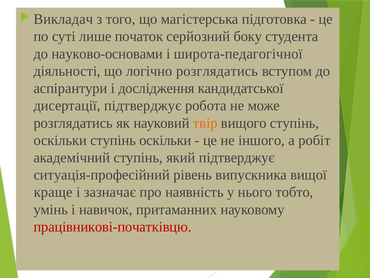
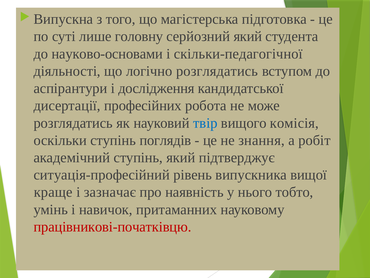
Викладач: Викладач -> Випускна
початок: початок -> головну
серйозний боку: боку -> який
широта-педагогічної: широта-педагогічної -> скільки-педагогічної
дисертації підтверджує: підтверджує -> професійних
твір colour: orange -> blue
вищого ступінь: ступінь -> комісія
оскільки ступінь оскільки: оскільки -> поглядів
іншого: іншого -> знання
